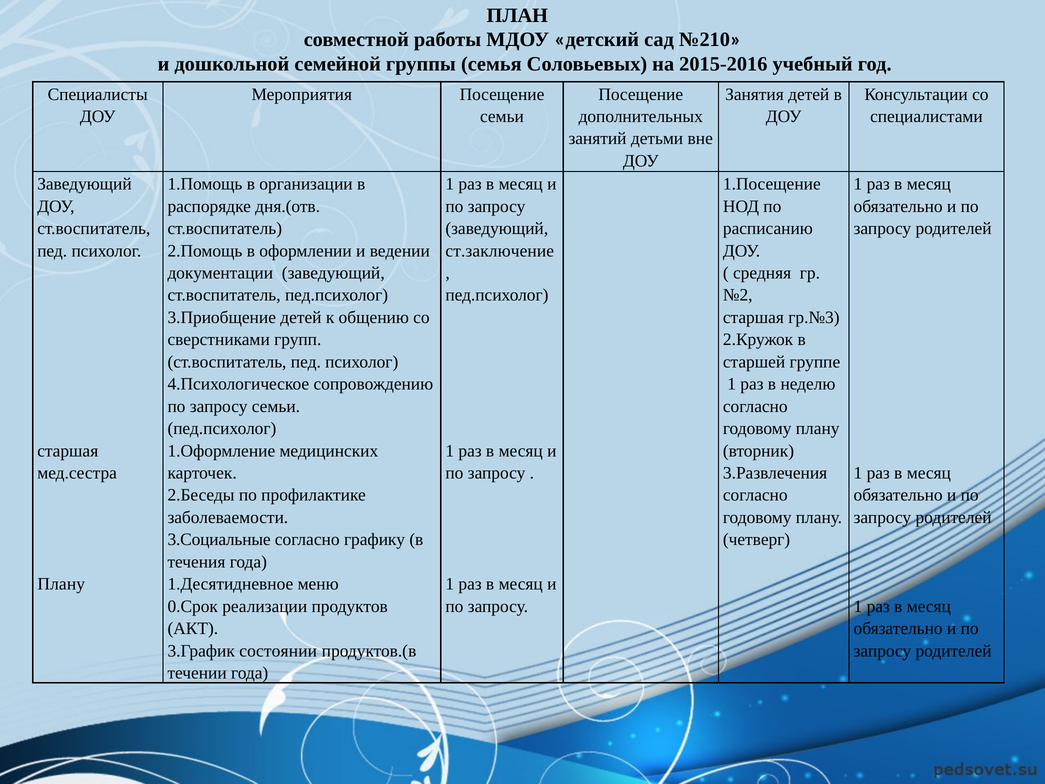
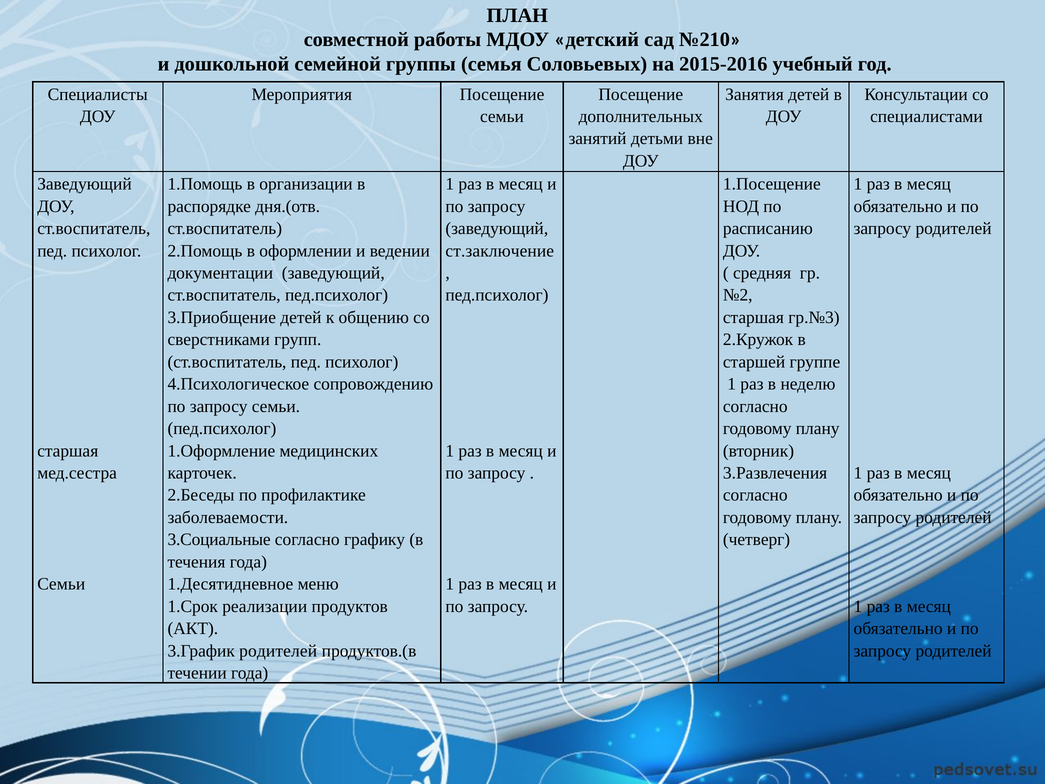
Плану at (61, 584): Плану -> Семьи
0.Срок: 0.Срок -> 1.Срок
3.График состоянии: состоянии -> родителей
